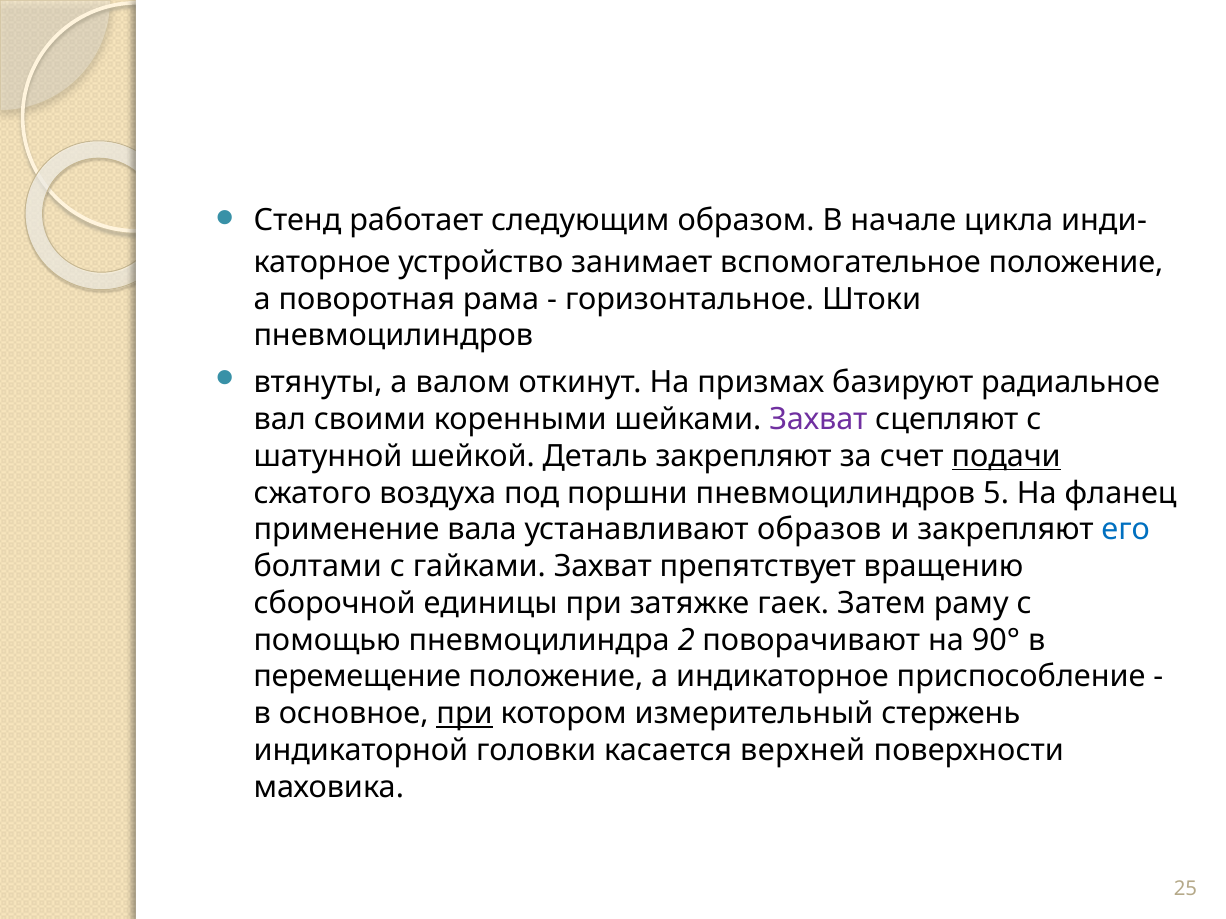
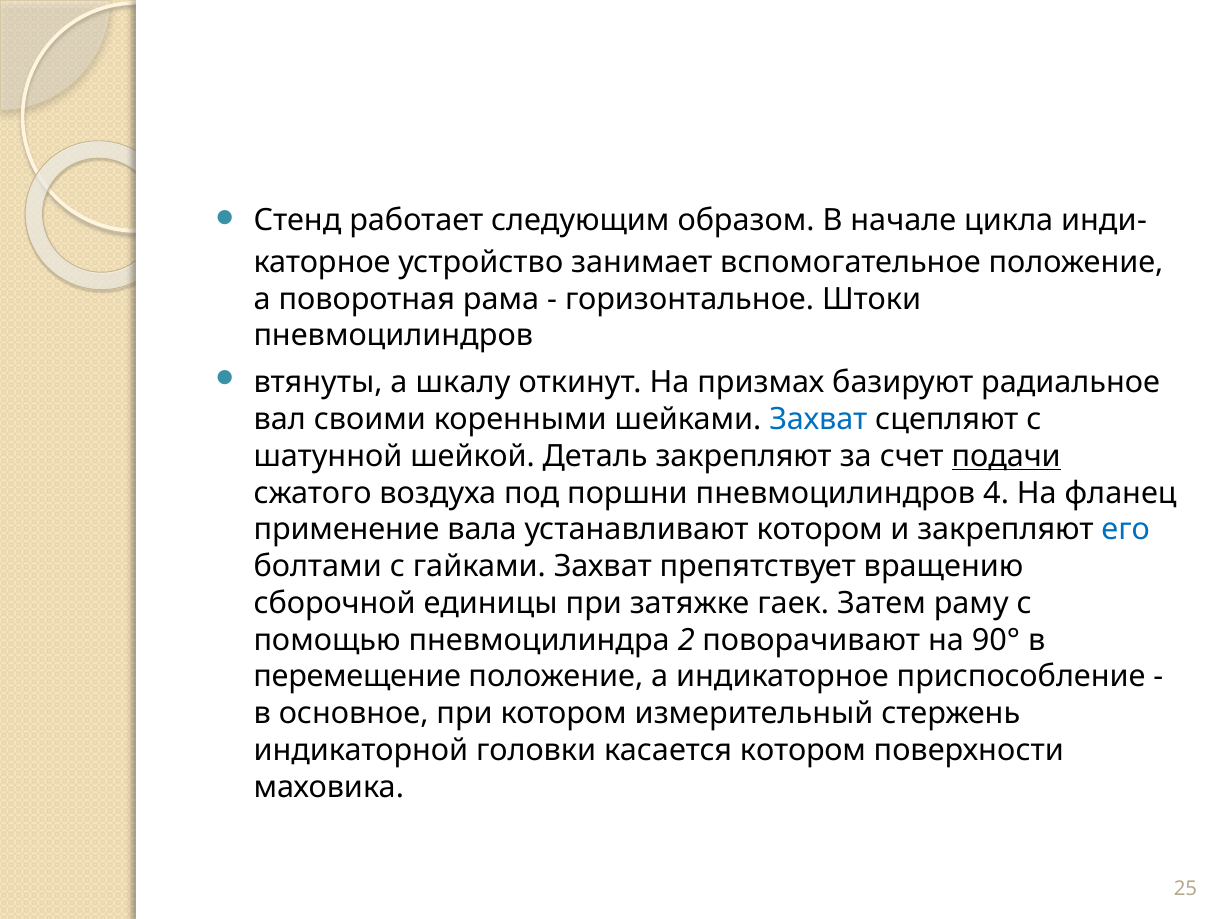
валом: валом -> шкалу
Захват at (818, 420) colour: purple -> blue
5: 5 -> 4
устанавливают образов: образов -> котором
при at (465, 714) underline: present -> none
касается верхней: верхней -> котором
